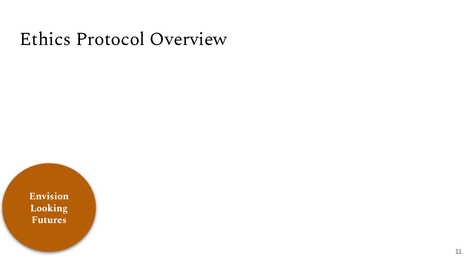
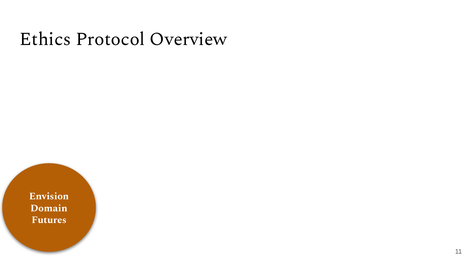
Looking: Looking -> Domain
